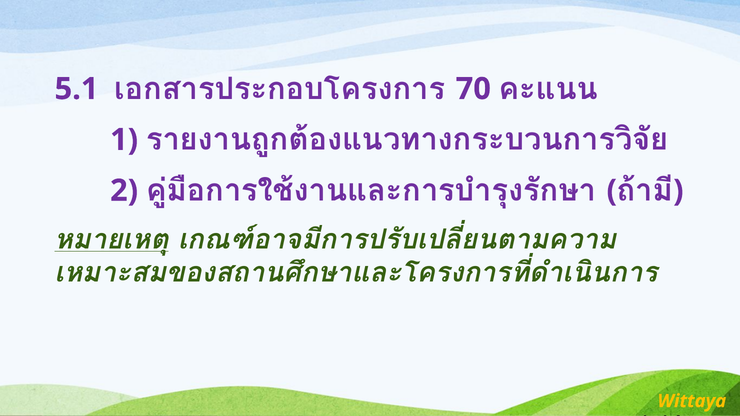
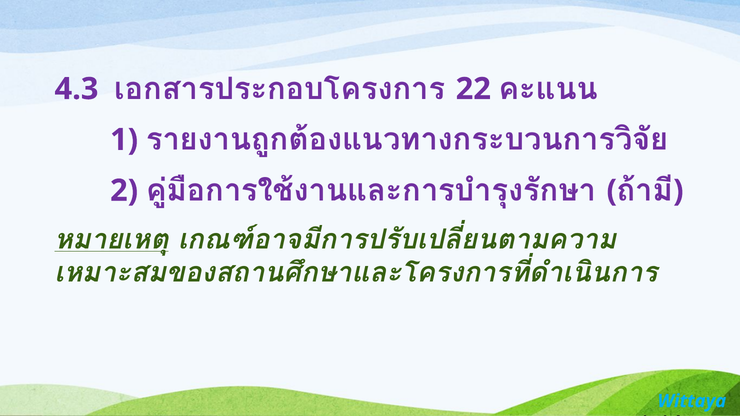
5.1: 5.1 -> 4.3
70: 70 -> 22
Wittaya colour: yellow -> light blue
